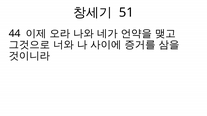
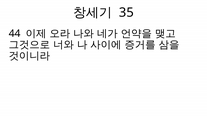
51: 51 -> 35
